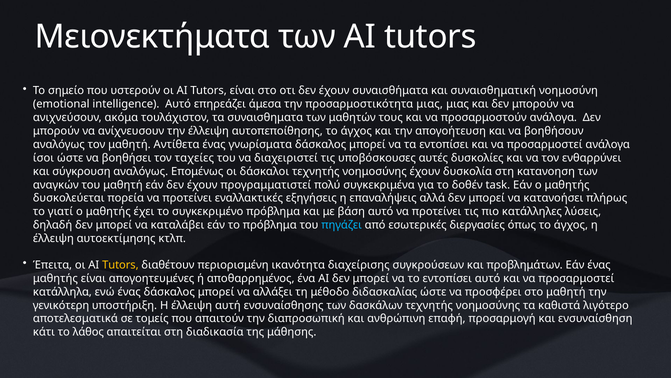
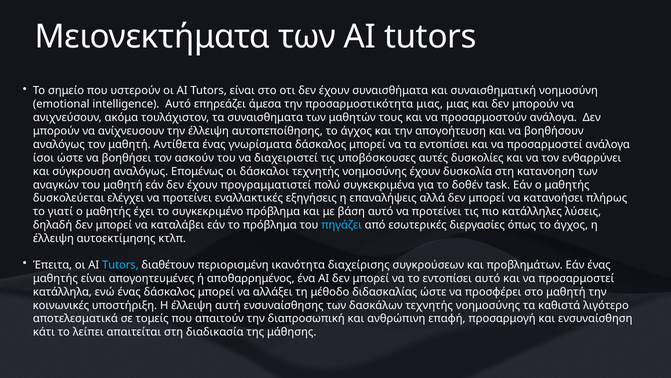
ταχείες: ταχείες -> ασκούν
πορεία: πορεία -> ελέγχει
Tutors at (120, 265) colour: yellow -> light blue
γενικότερη: γενικότερη -> κοινωνικές
λάθος: λάθος -> λείπει
